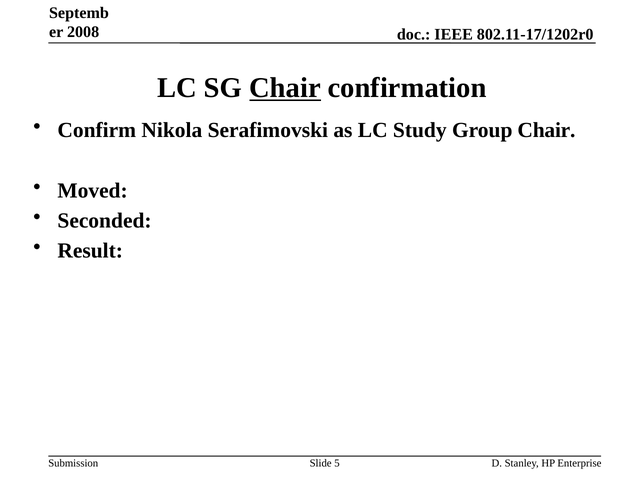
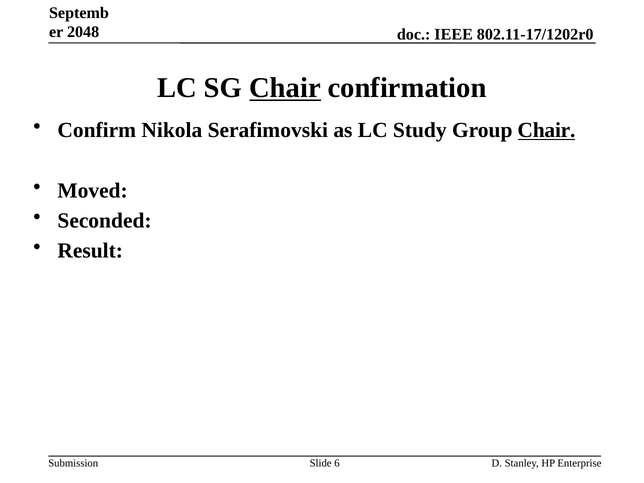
2008: 2008 -> 2048
Chair at (546, 130) underline: none -> present
5: 5 -> 6
